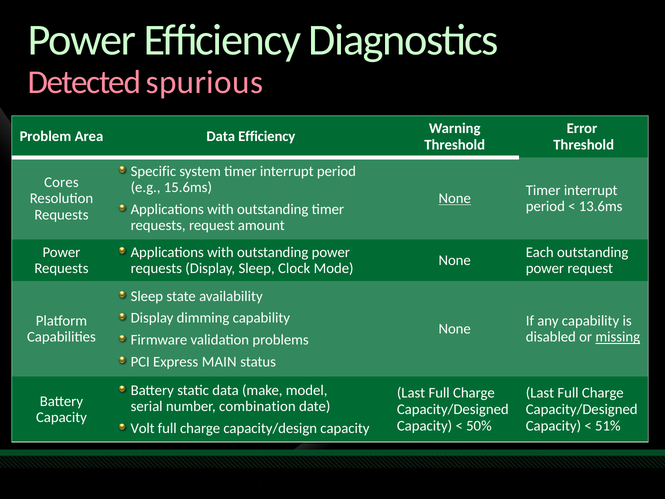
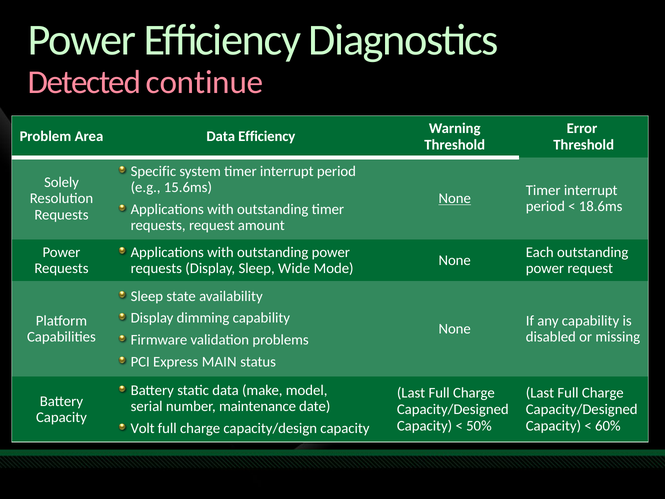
spurious: spurious -> continue
Cores: Cores -> Solely
13.6ms: 13.6ms -> 18.6ms
Clock: Clock -> Wide
missing underline: present -> none
combination: combination -> maintenance
51%: 51% -> 60%
